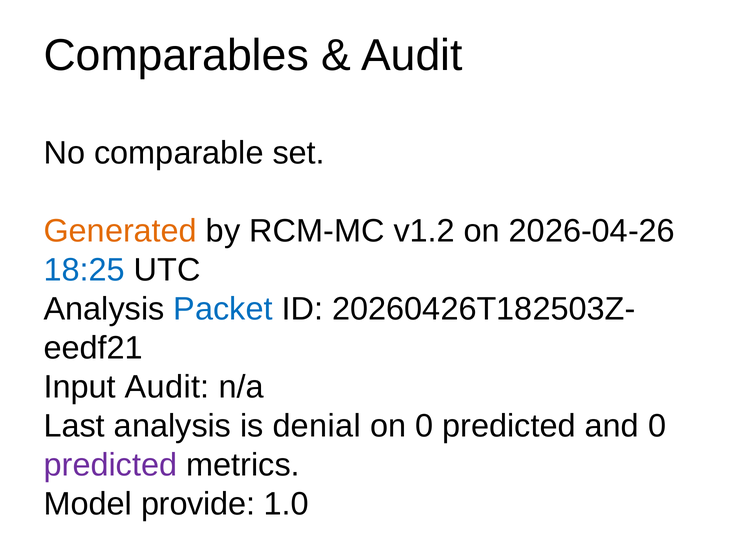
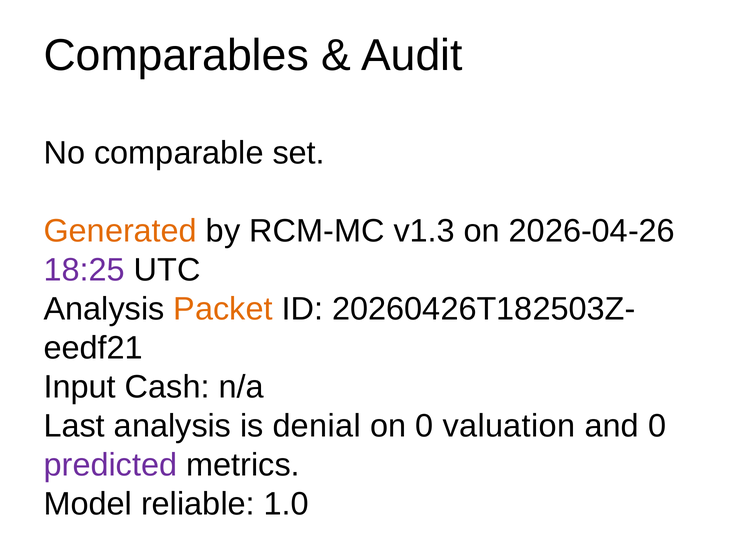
v1.2: v1.2 -> v1.3
18:25 colour: blue -> purple
Packet colour: blue -> orange
Input Audit: Audit -> Cash
on 0 predicted: predicted -> valuation
provide: provide -> reliable
